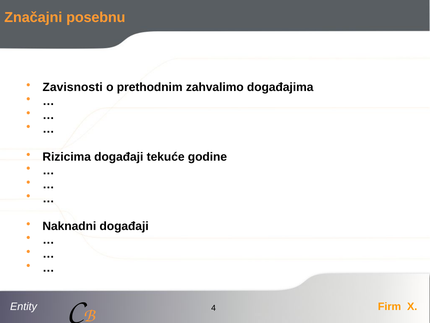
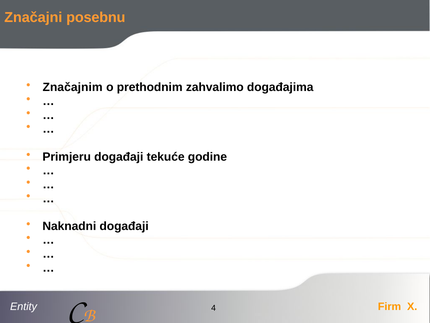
Zavisnosti: Zavisnosti -> Značajnim
Rizicima: Rizicima -> Primjeru
